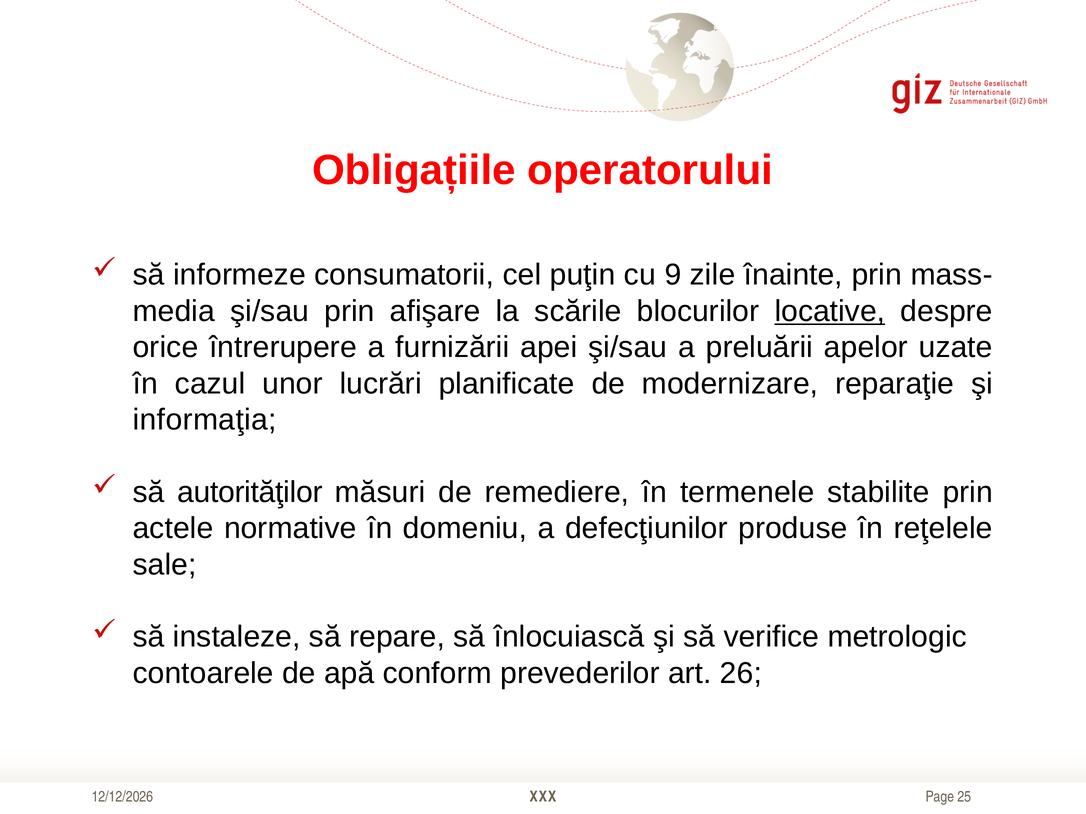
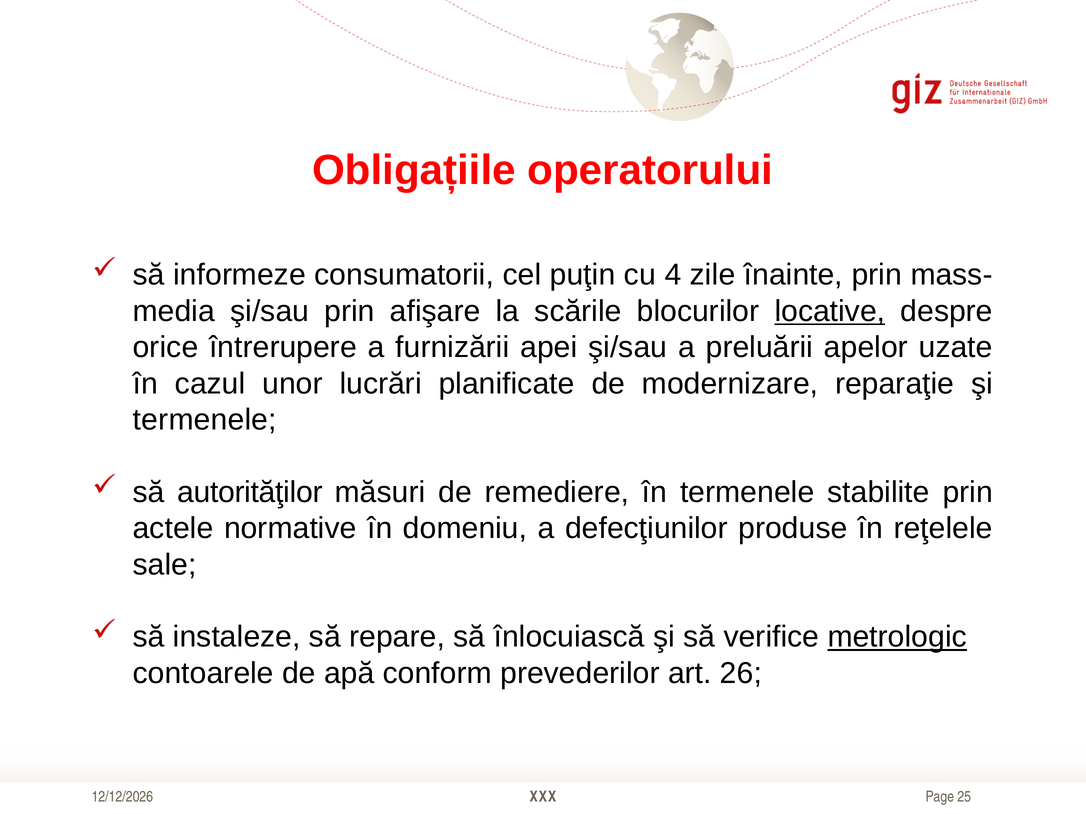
9: 9 -> 4
informaţia at (205, 420): informaţia -> termenele
metrologic underline: none -> present
